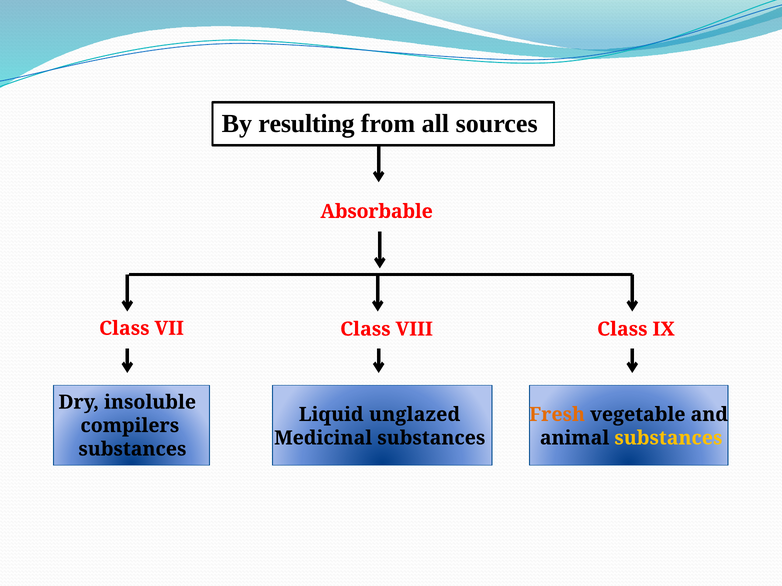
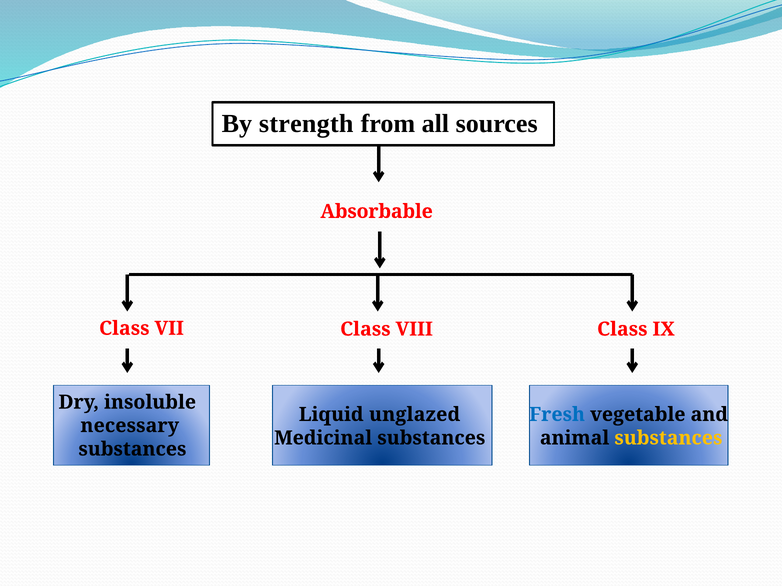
resulting: resulting -> strength
Fresh colour: orange -> blue
compilers: compilers -> necessary
